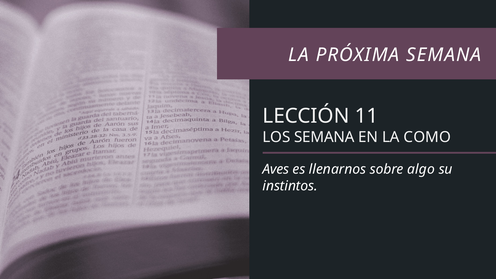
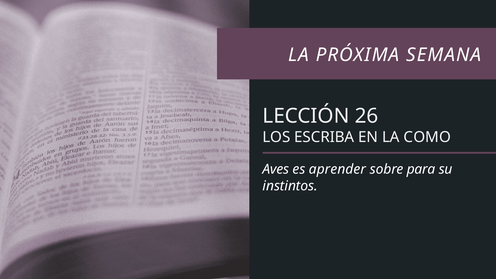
11: 11 -> 26
LOS SEMANA: SEMANA -> ESCRIBA
llenarnos: llenarnos -> aprender
algo: algo -> para
